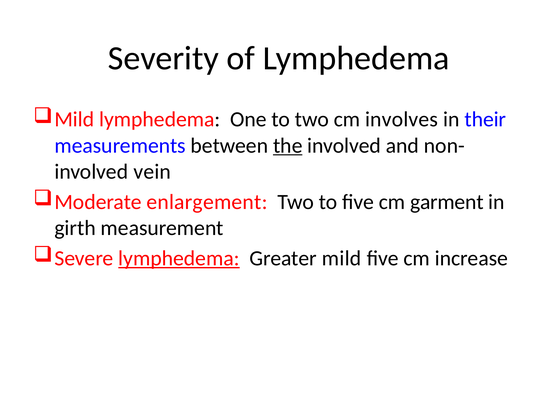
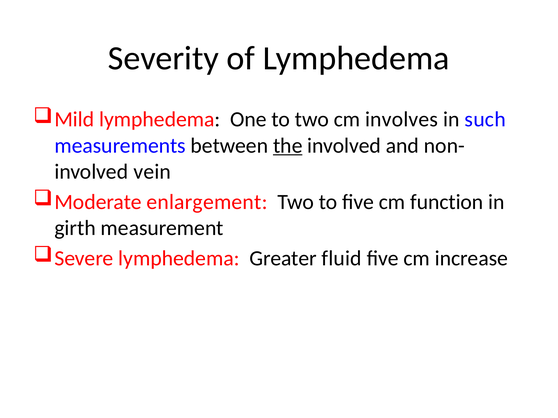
their: their -> such
garment: garment -> function
lymphedema at (179, 259) underline: present -> none
Greater mild: mild -> fluid
